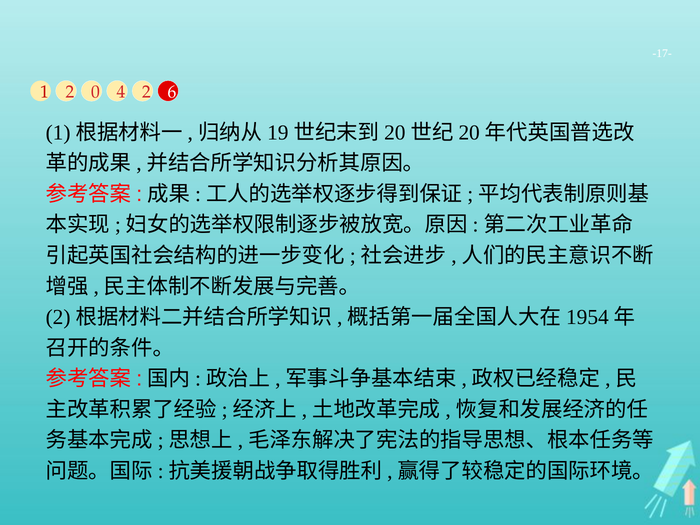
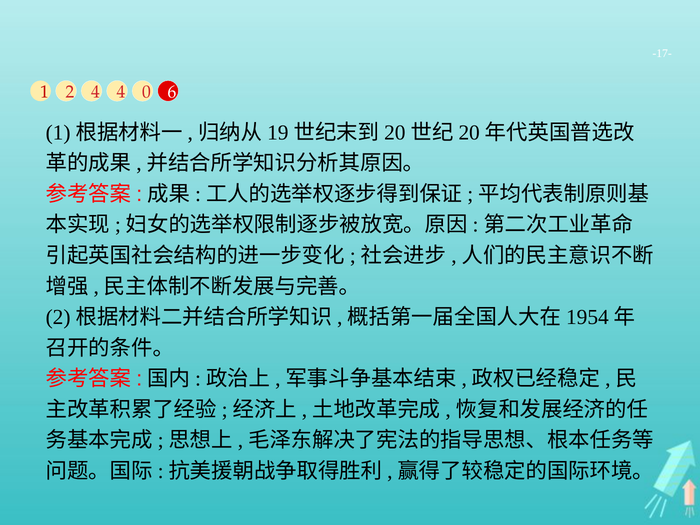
2 0: 0 -> 4
4 2: 2 -> 0
